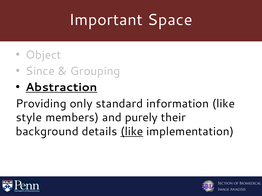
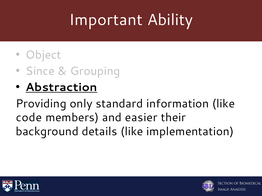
Space: Space -> Ability
style: style -> code
purely: purely -> easier
like at (132, 132) underline: present -> none
